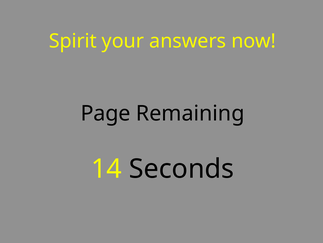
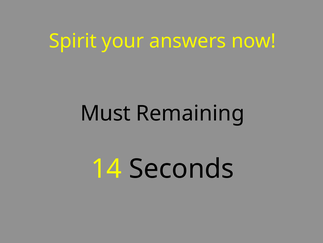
Page: Page -> Must
